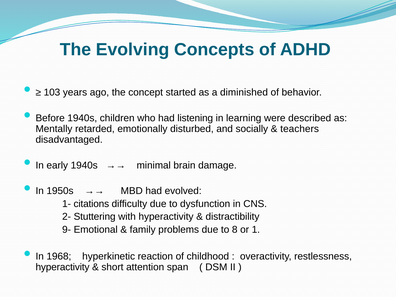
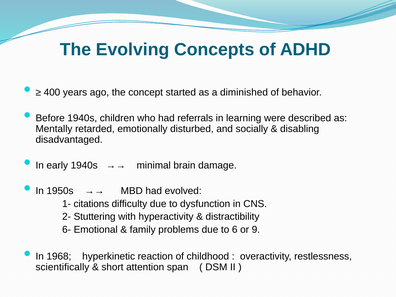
103: 103 -> 400
listening: listening -> referrals
teachers: teachers -> disabling
9-: 9- -> 6-
8: 8 -> 6
1: 1 -> 9
hyperactivity at (63, 267): hyperactivity -> scientifically
